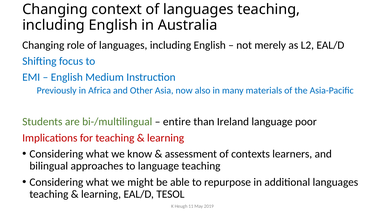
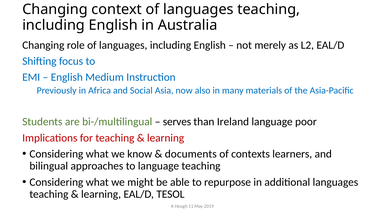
Other: Other -> Social
entire: entire -> serves
assessment: assessment -> documents
